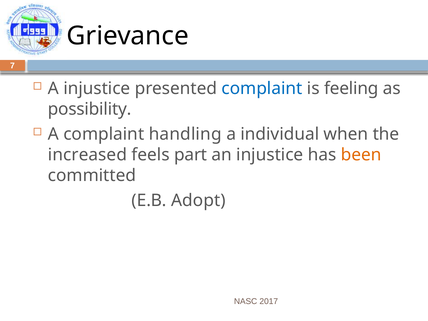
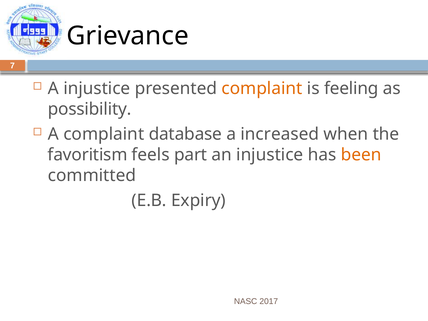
complaint at (262, 89) colour: blue -> orange
handling: handling -> database
individual: individual -> increased
increased: increased -> favoritism
Adopt: Adopt -> Expiry
